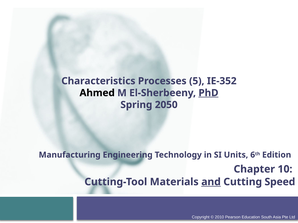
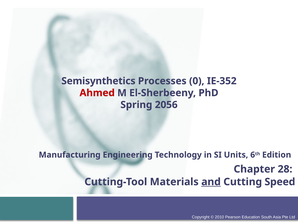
Characteristics: Characteristics -> Semisynthetics
5: 5 -> 0
Ahmed colour: black -> red
PhD underline: present -> none
2050: 2050 -> 2056
10: 10 -> 28
